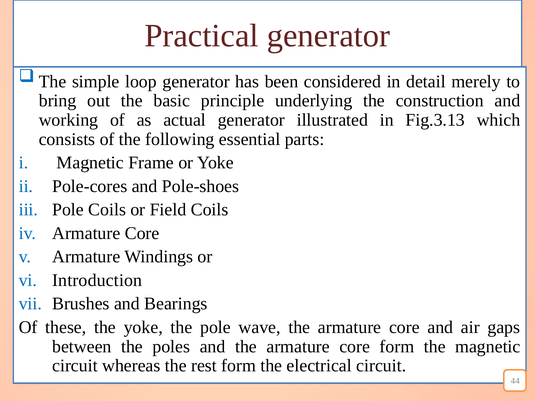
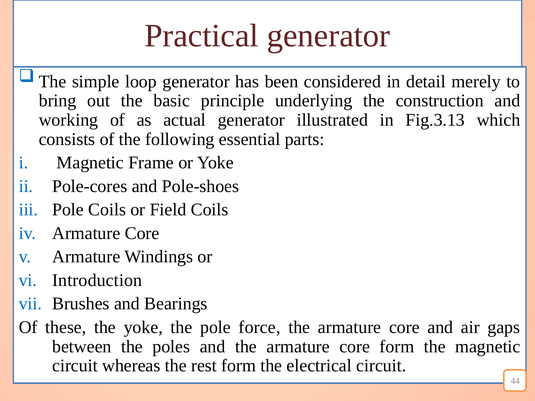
wave: wave -> force
